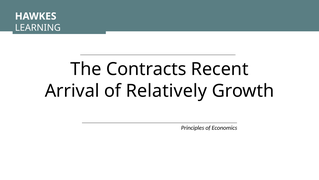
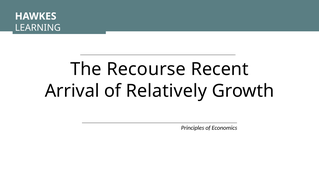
Contracts: Contracts -> Recourse
